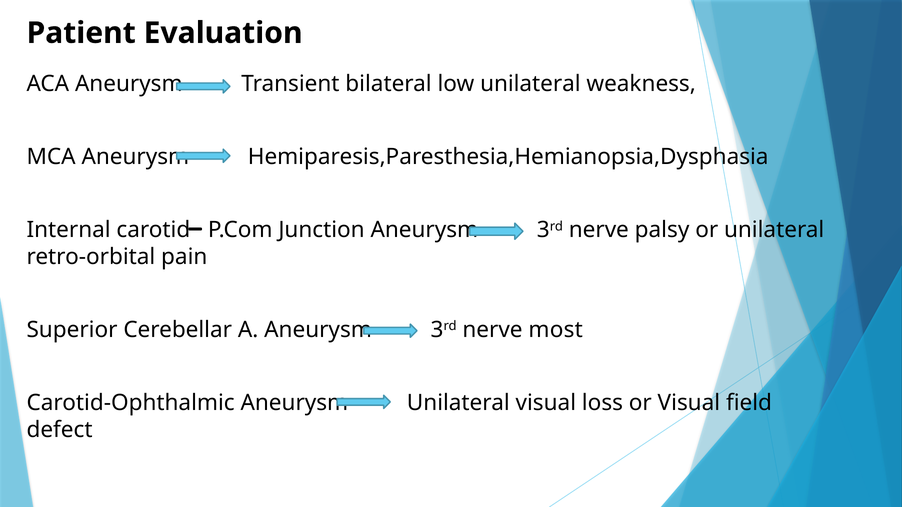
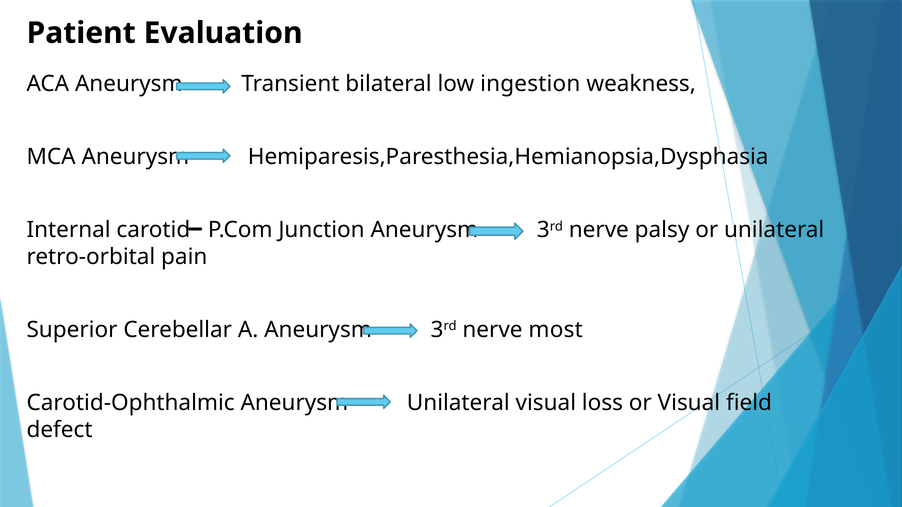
low unilateral: unilateral -> ingestion
